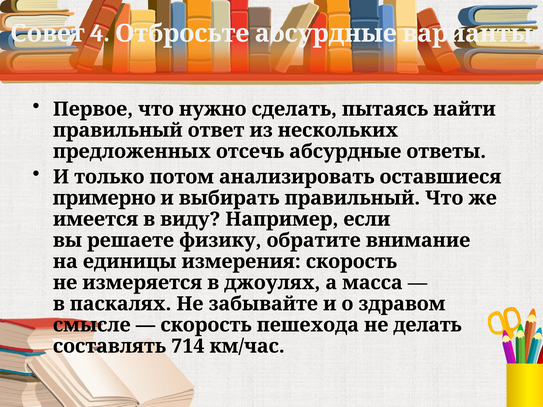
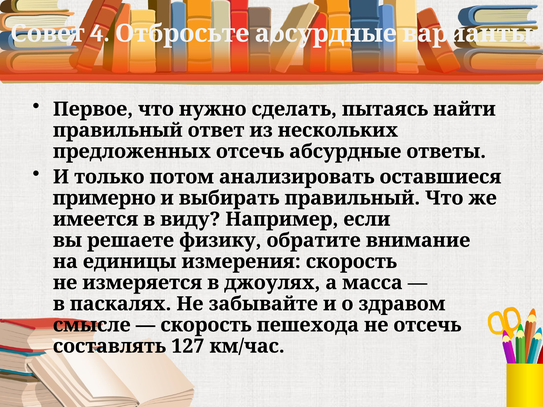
не делать: делать -> отсечь
714: 714 -> 127
